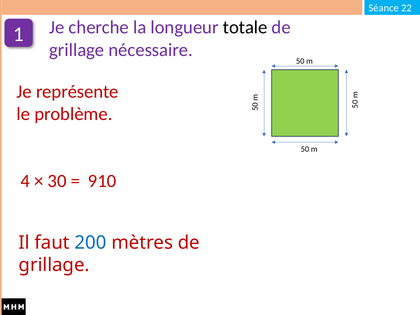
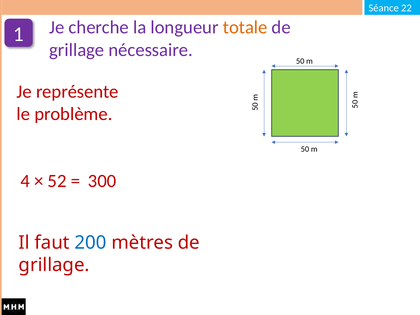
totale colour: black -> orange
30: 30 -> 52
910: 910 -> 300
